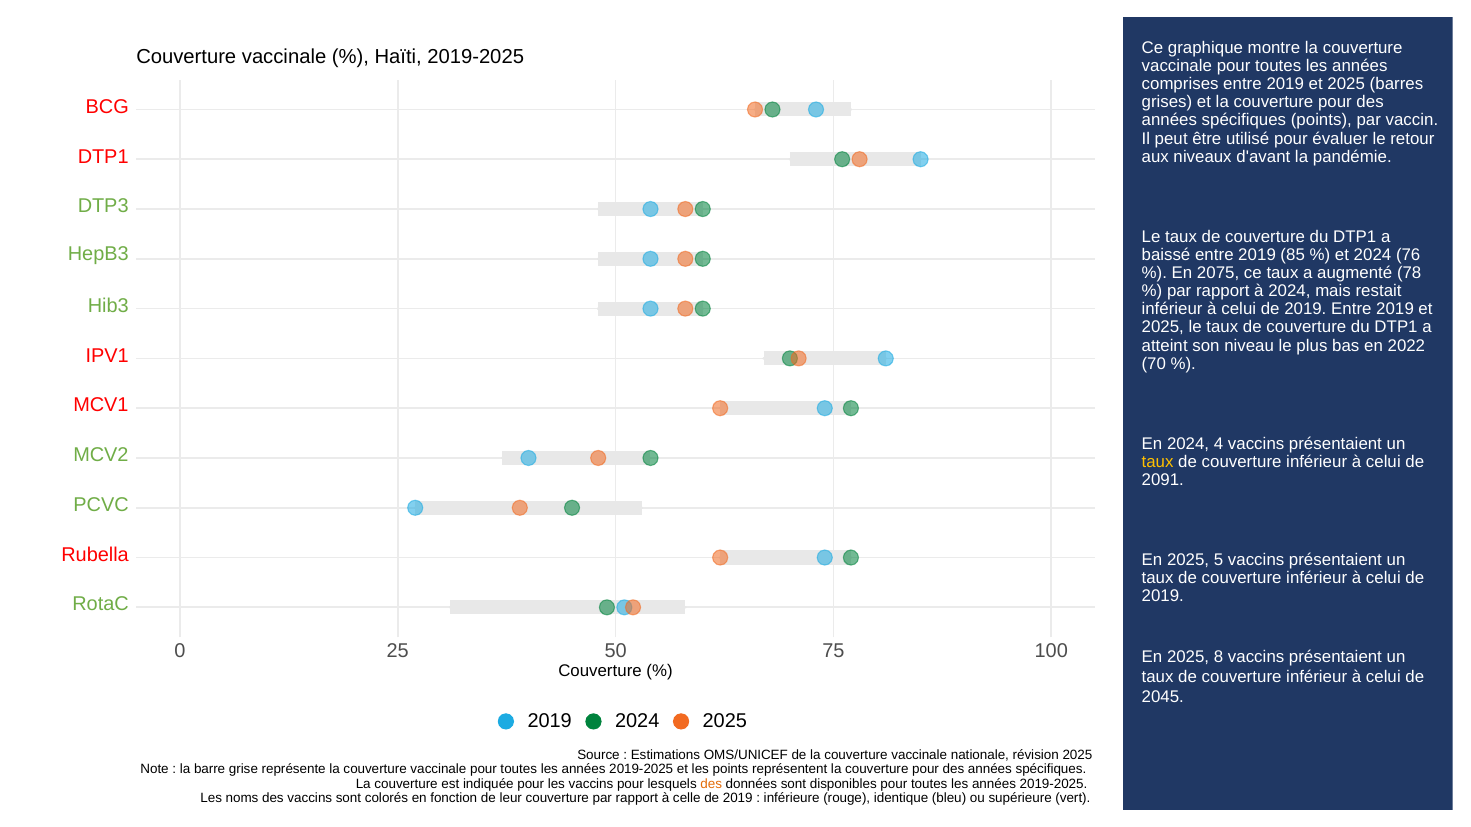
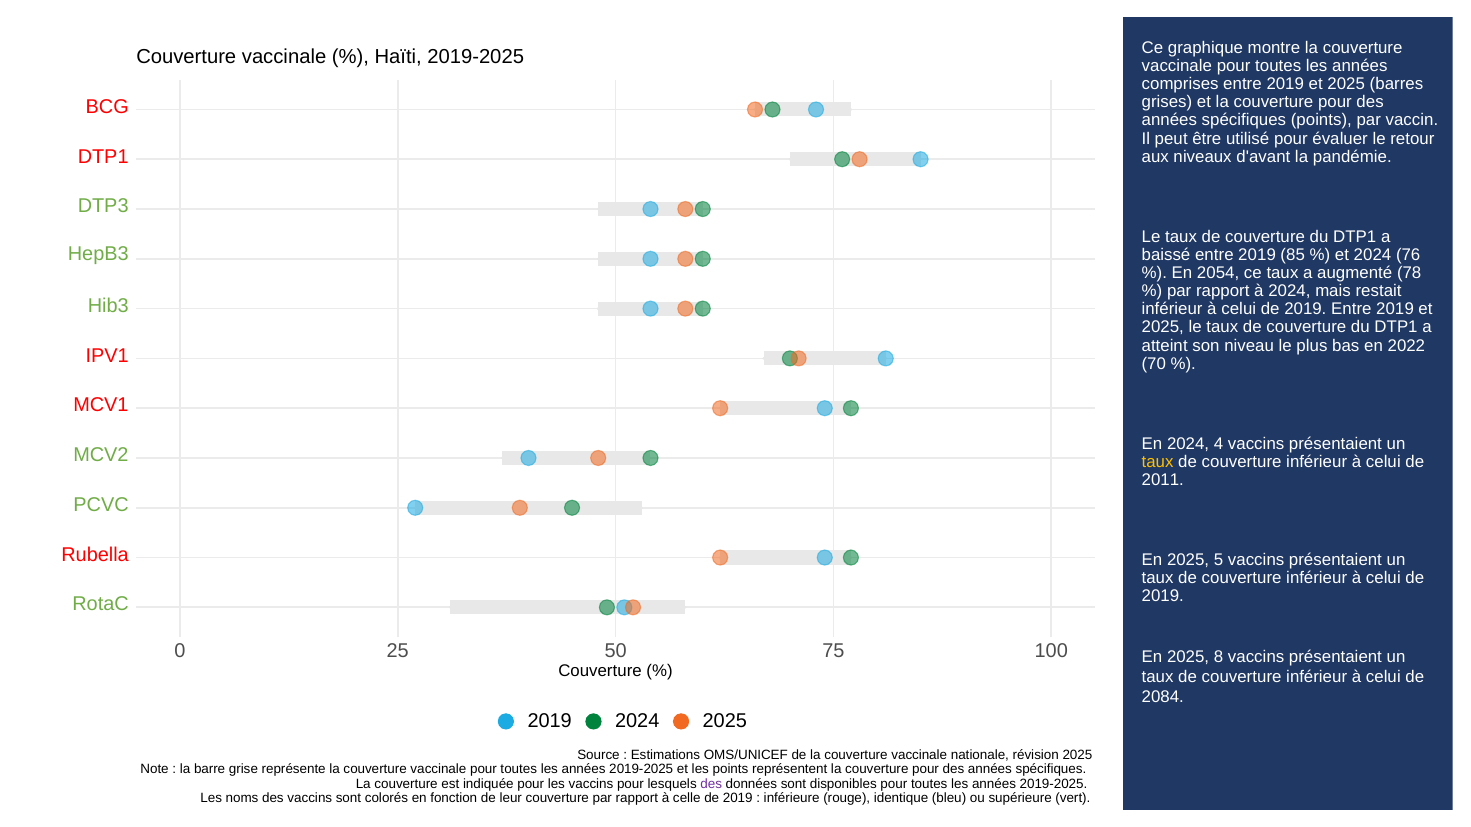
2075: 2075 -> 2054
2091: 2091 -> 2011
2045: 2045 -> 2084
des at (711, 784) colour: orange -> purple
